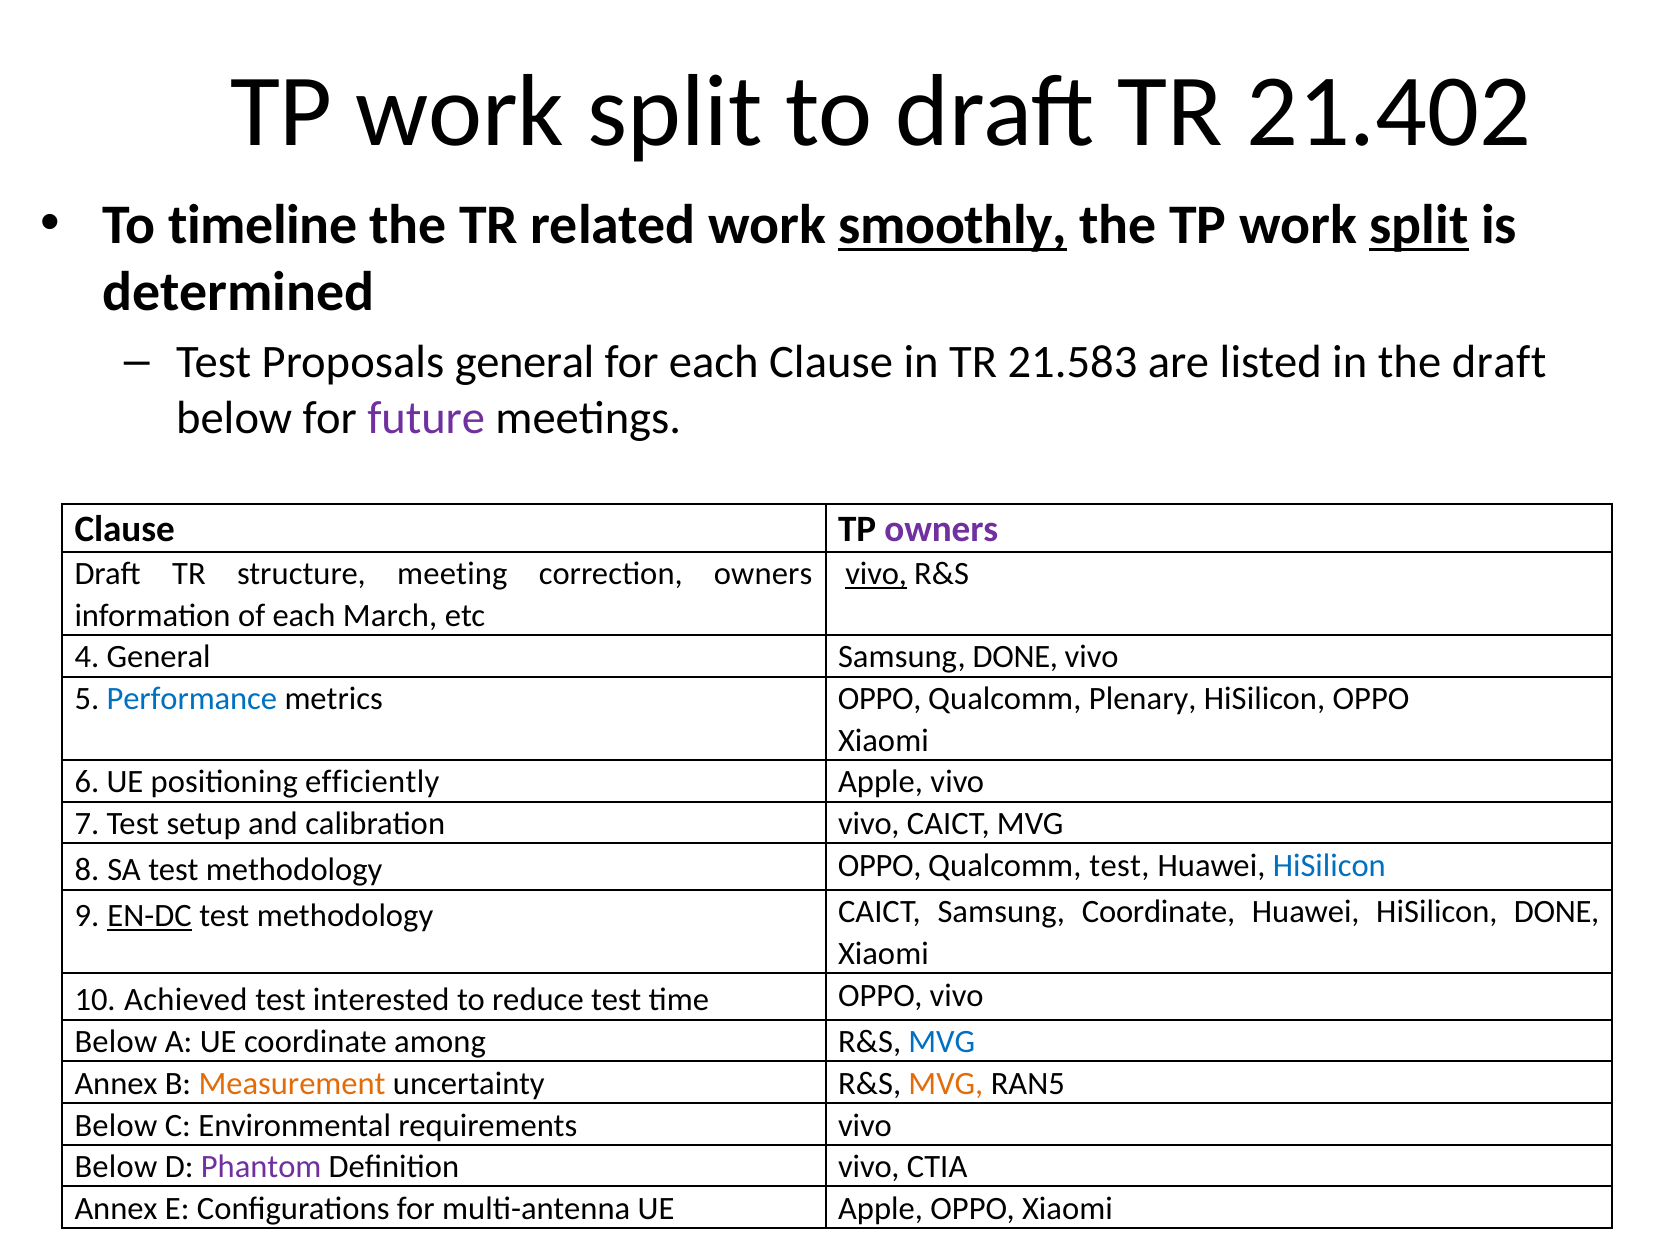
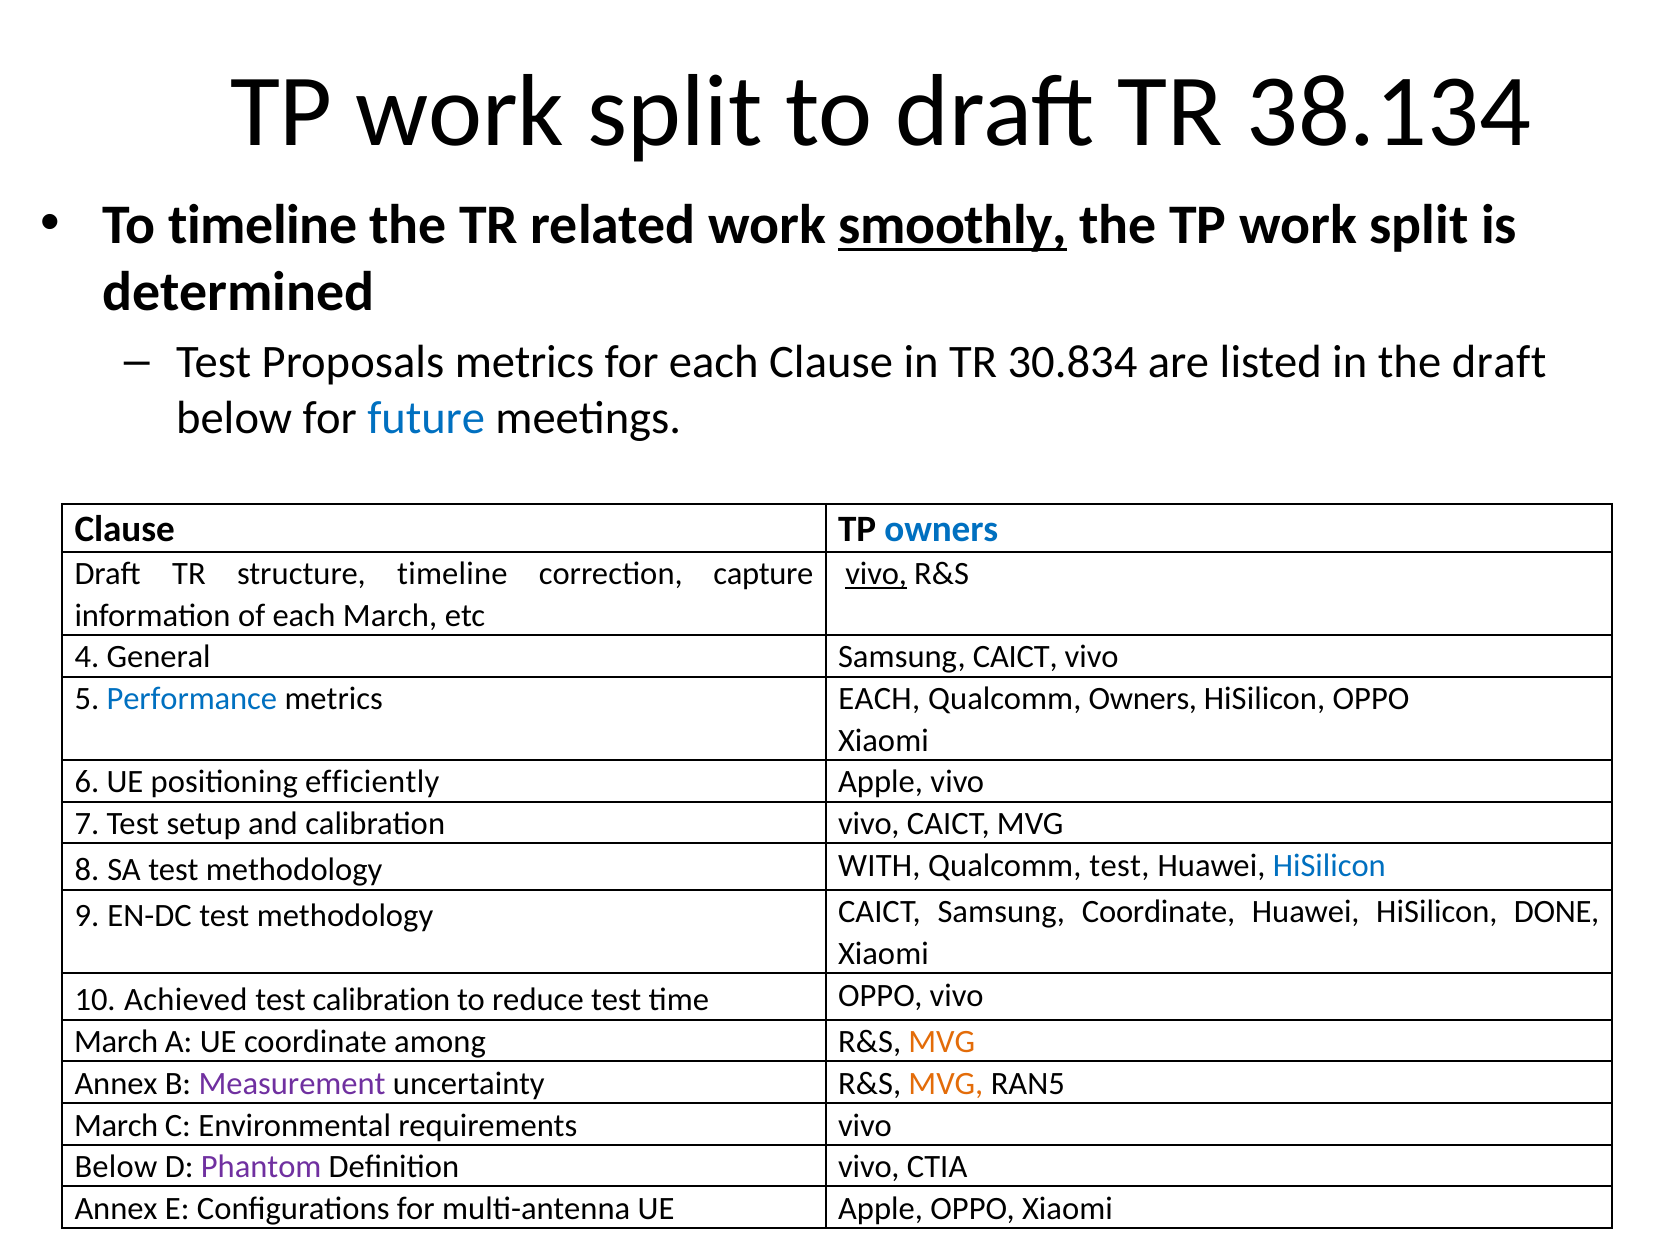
21.402: 21.402 -> 38.134
split at (1419, 225) underline: present -> none
Proposals general: general -> metrics
21.583: 21.583 -> 30.834
future colour: purple -> blue
owners at (941, 529) colour: purple -> blue
structure meeting: meeting -> timeline
correction owners: owners -> capture
Samsung DONE: DONE -> CAICT
metrics OPPO: OPPO -> EACH
Qualcomm Plenary: Plenary -> Owners
methodology OPPO: OPPO -> WITH
EN-DC underline: present -> none
test interested: interested -> calibration
Below at (116, 1042): Below -> March
MVG at (942, 1042) colour: blue -> orange
Measurement colour: orange -> purple
Below at (116, 1125): Below -> March
